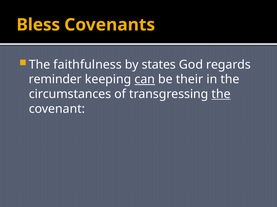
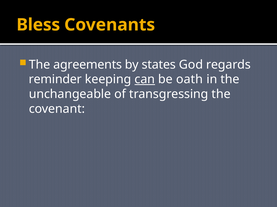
faithfulness: faithfulness -> agreements
their: their -> oath
circumstances: circumstances -> unchangeable
the at (221, 94) underline: present -> none
